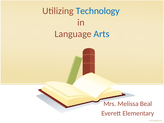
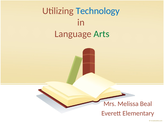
Arts colour: blue -> green
